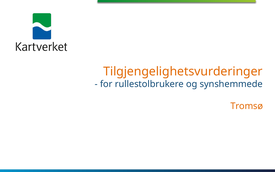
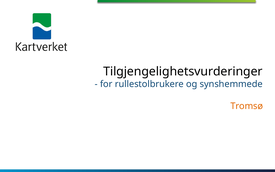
Tilgjengelighetsvurderinger colour: orange -> black
